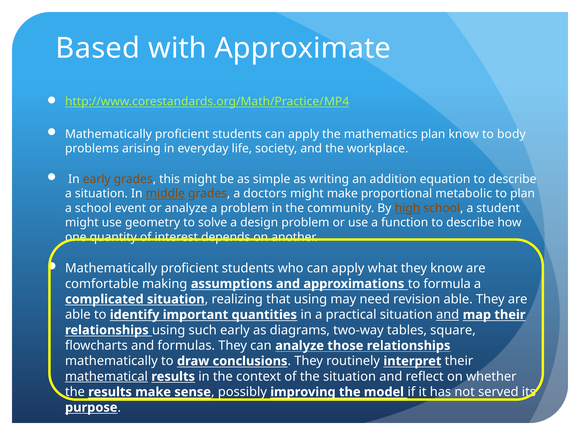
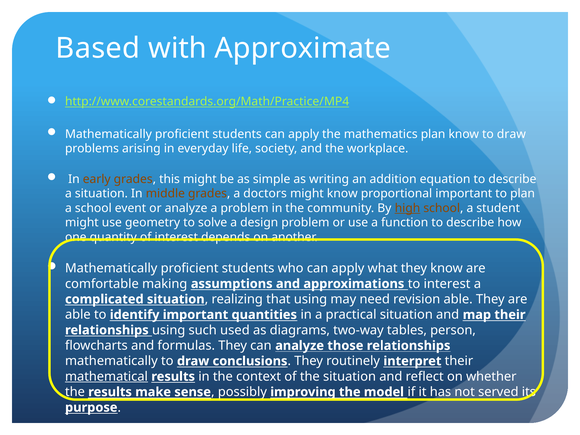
know to body: body -> draw
middle underline: present -> none
might make: make -> know
proportional metabolic: metabolic -> important
to formula: formula -> interest
and at (448, 315) underline: present -> none
such early: early -> used
square: square -> person
